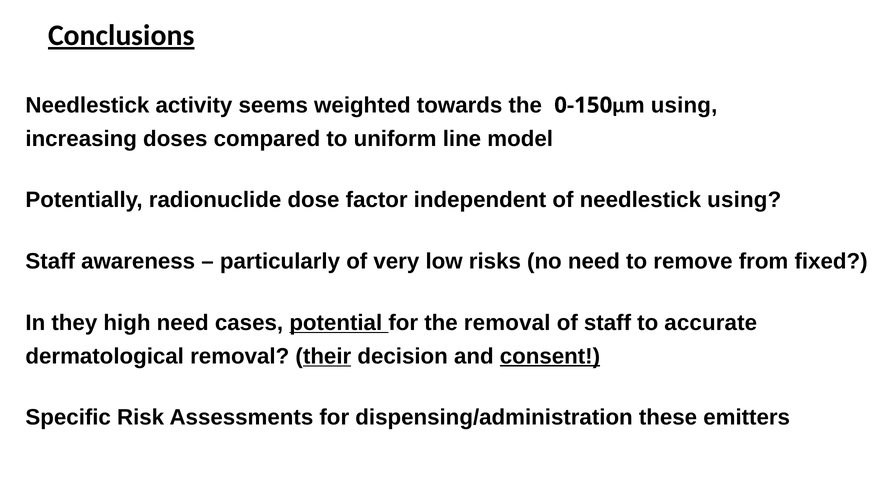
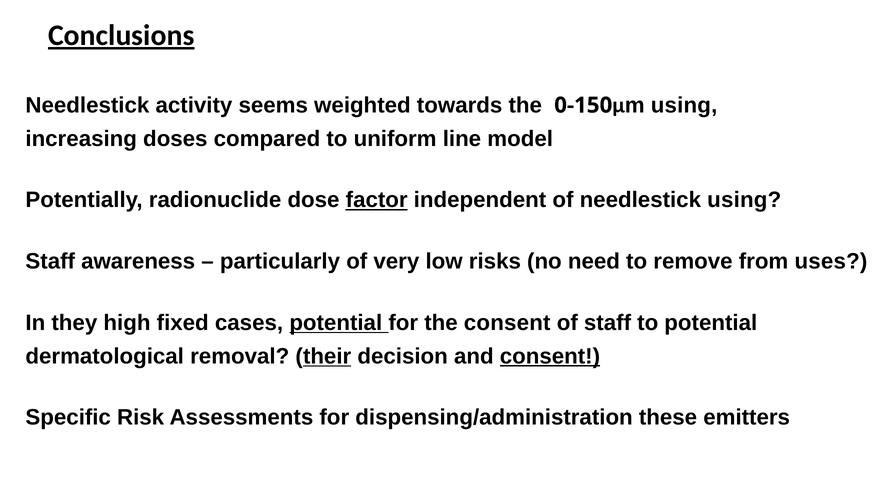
factor underline: none -> present
fixed: fixed -> uses
high need: need -> fixed
the removal: removal -> consent
to accurate: accurate -> potential
